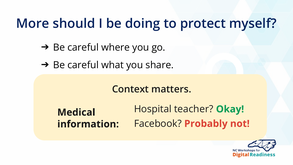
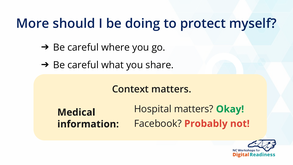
Hospital teacher: teacher -> matters
